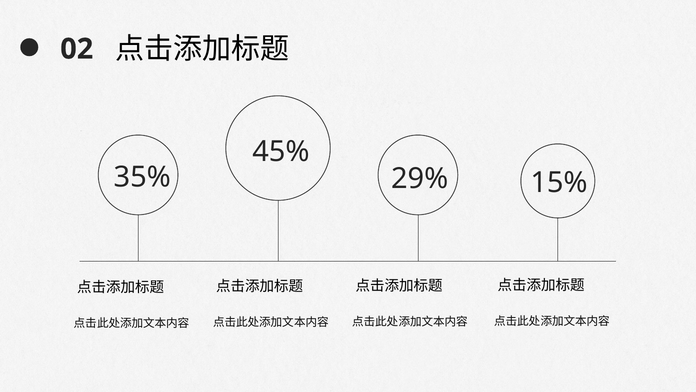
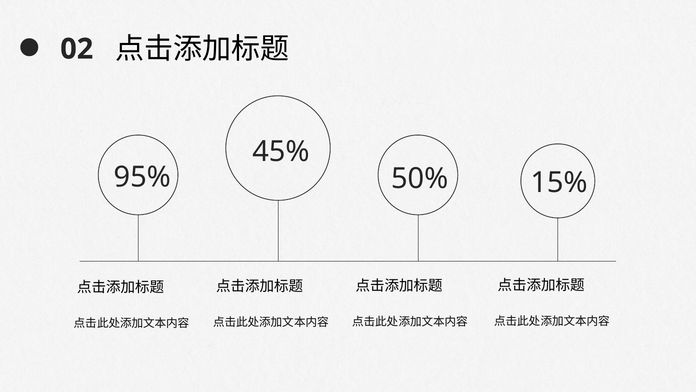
35%: 35% -> 95%
29%: 29% -> 50%
